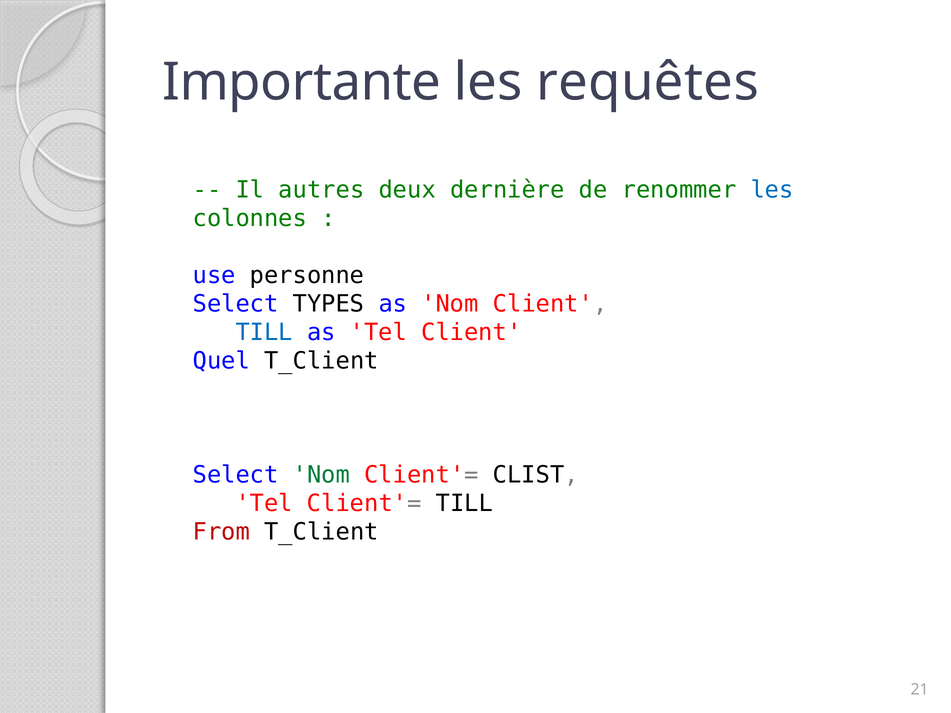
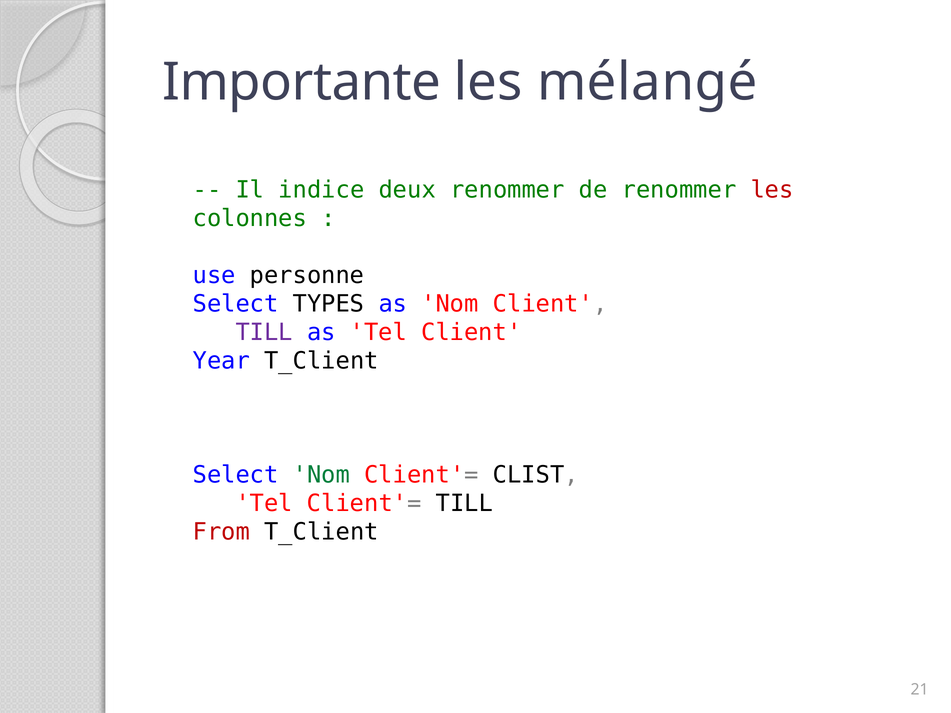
requêtes: requêtes -> mélangé
autres: autres -> indice
deux dernière: dernière -> renommer
les at (772, 190) colour: blue -> red
TILL at (264, 333) colour: blue -> purple
Quel: Quel -> Year
